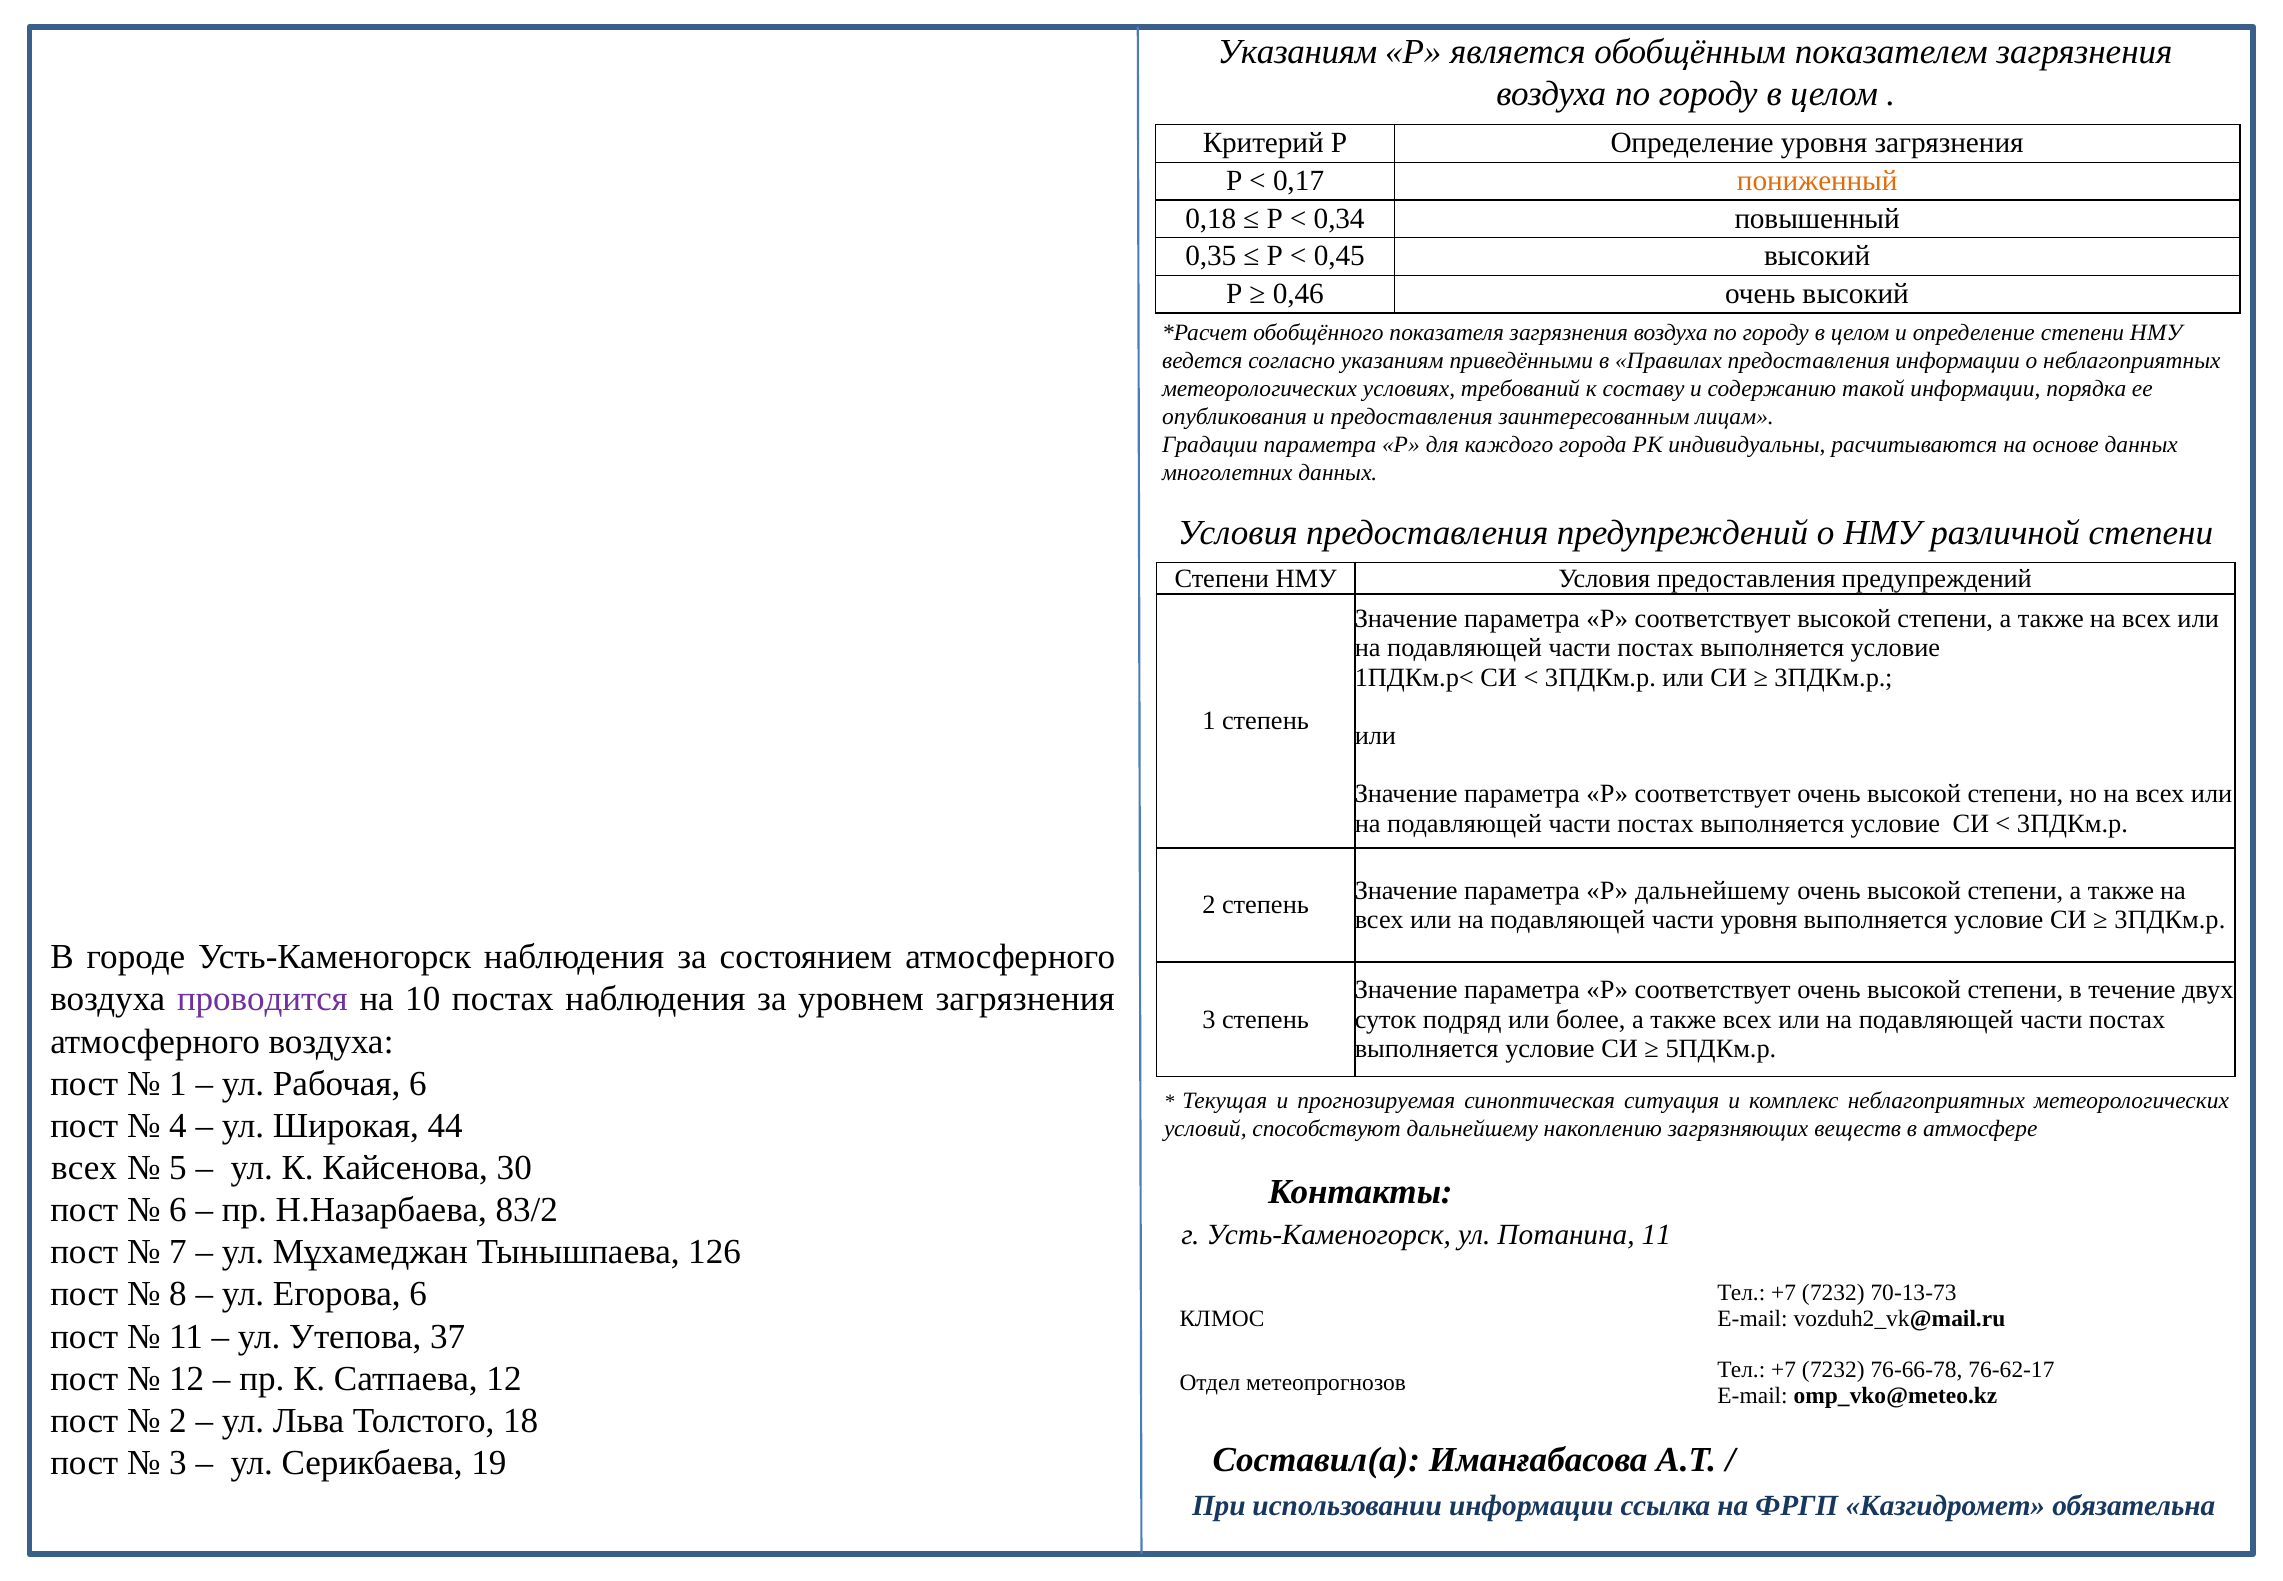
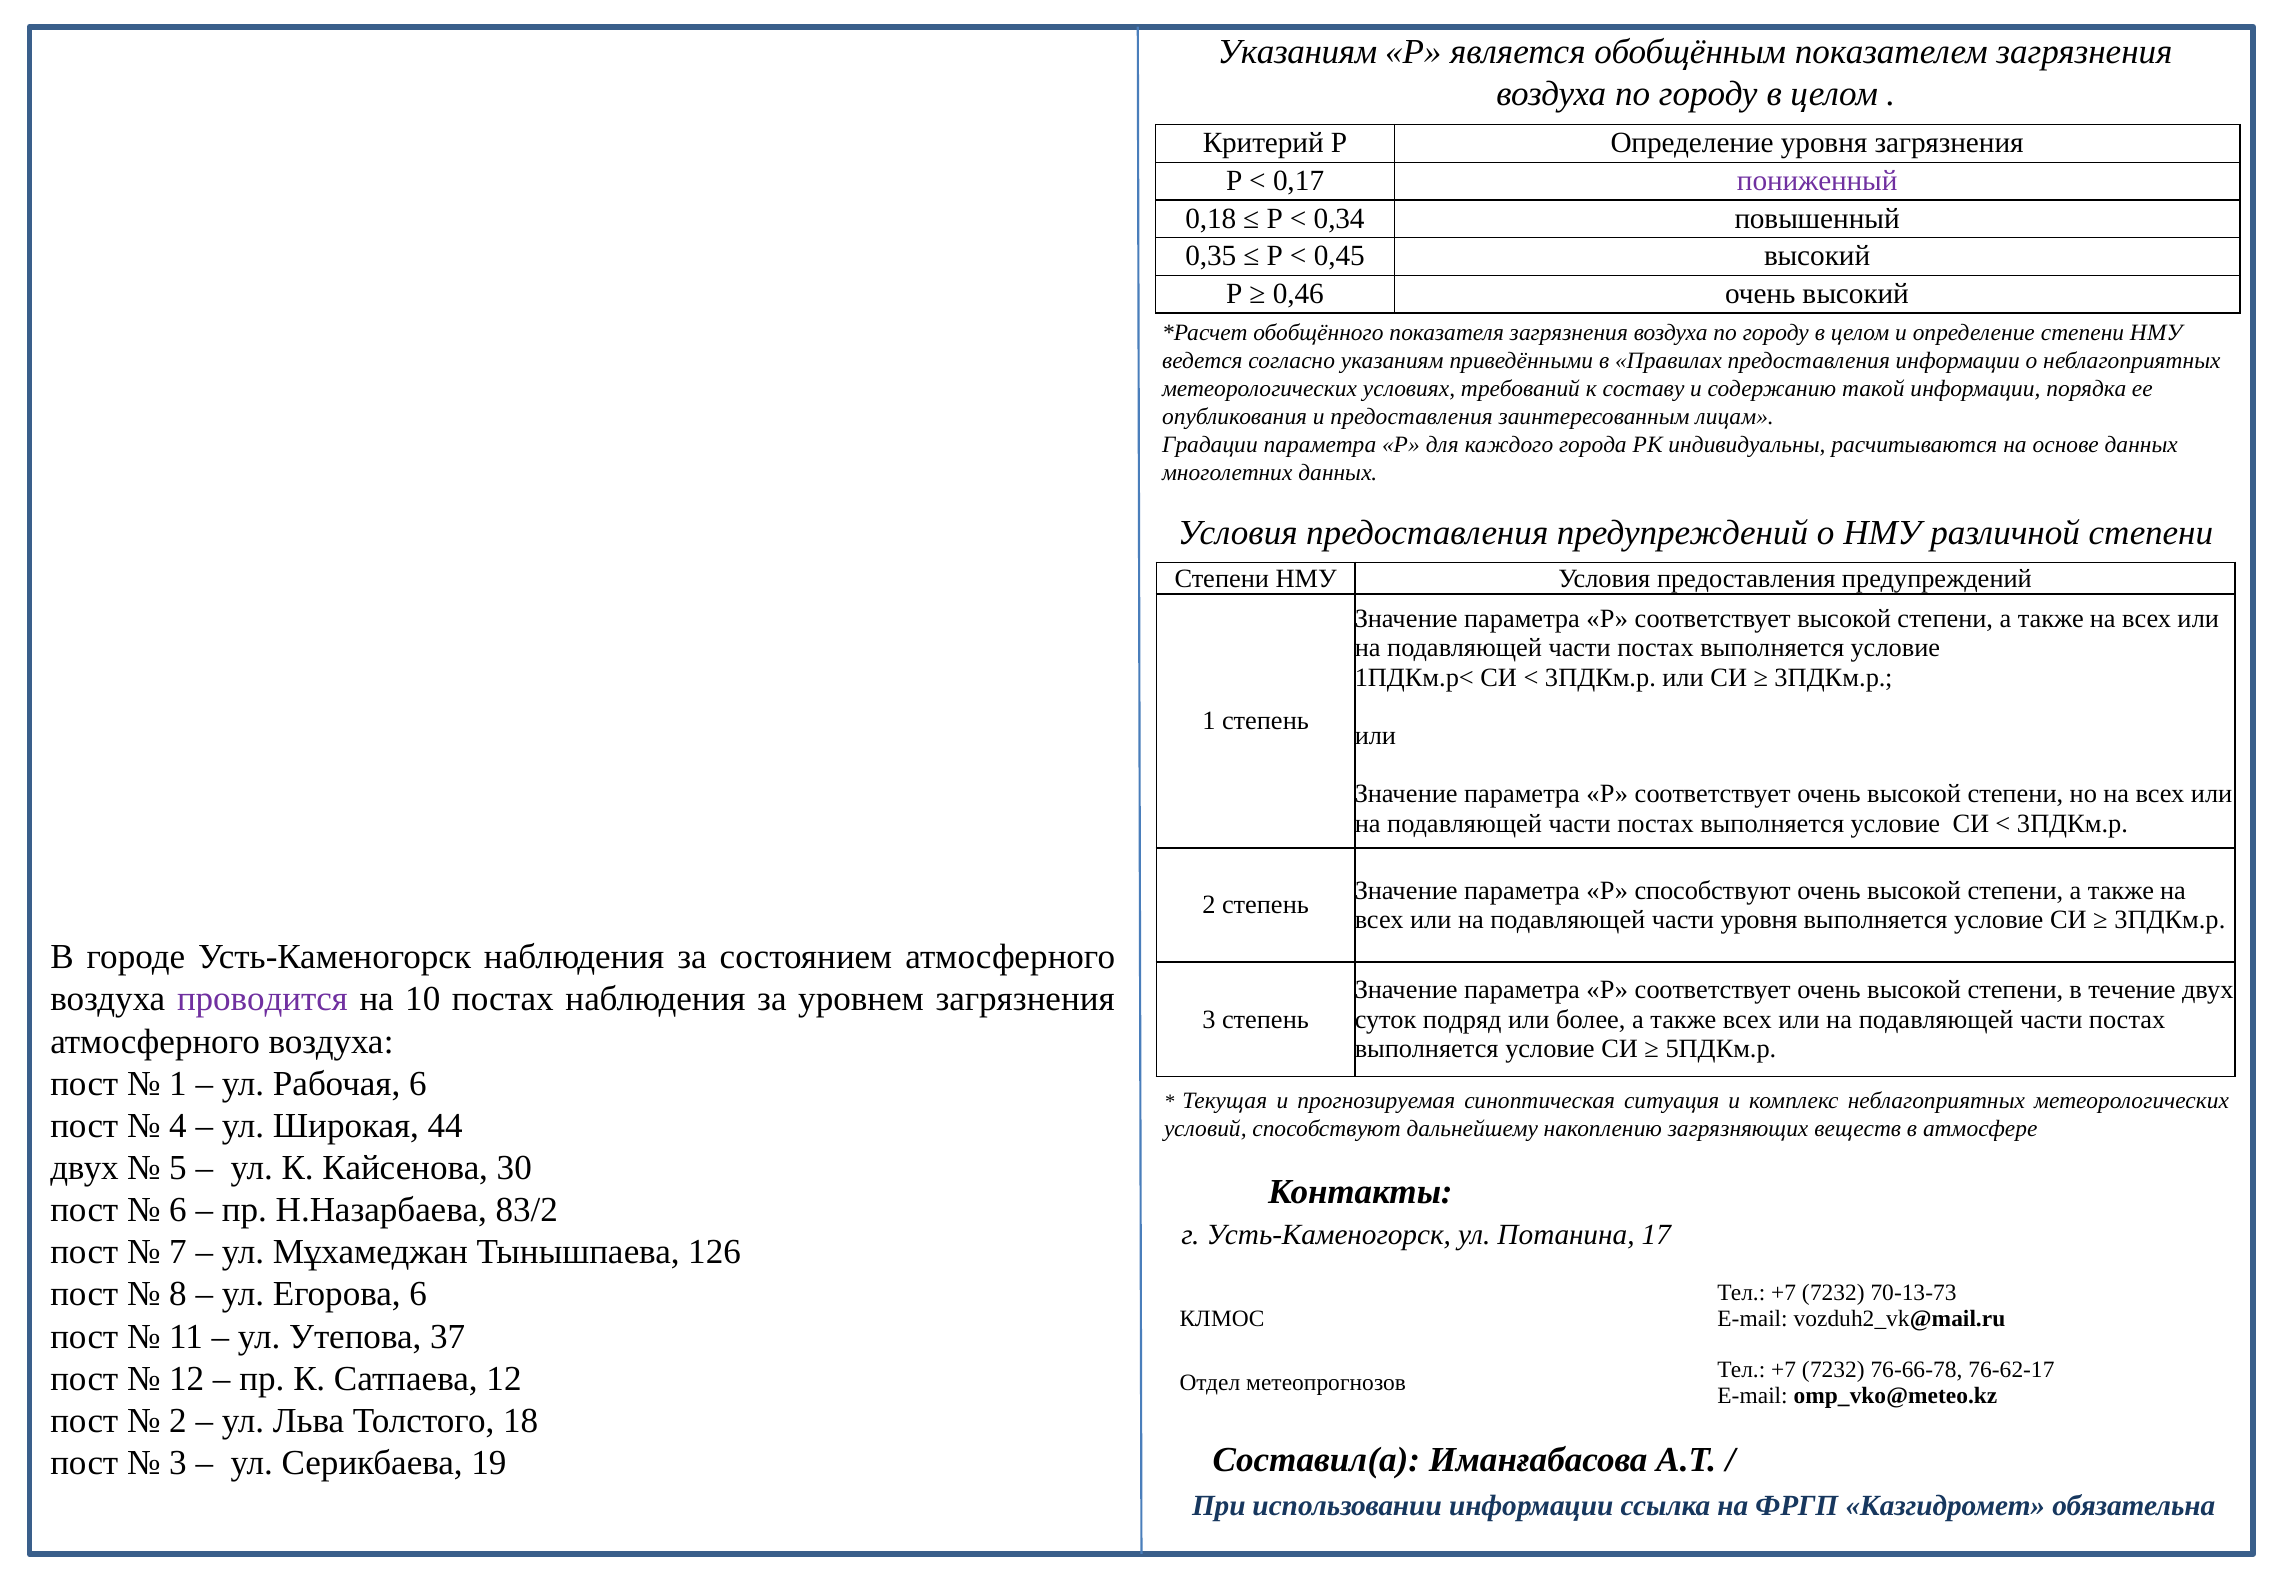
пониженный colour: orange -> purple
Р дальнейшему: дальнейшему -> способствуют
всех at (84, 1168): всех -> двух
Потанина 11: 11 -> 17
